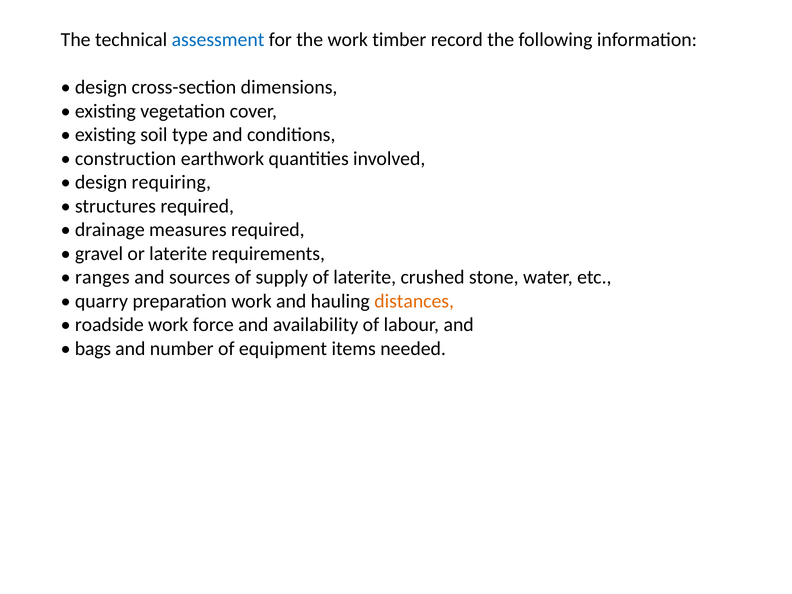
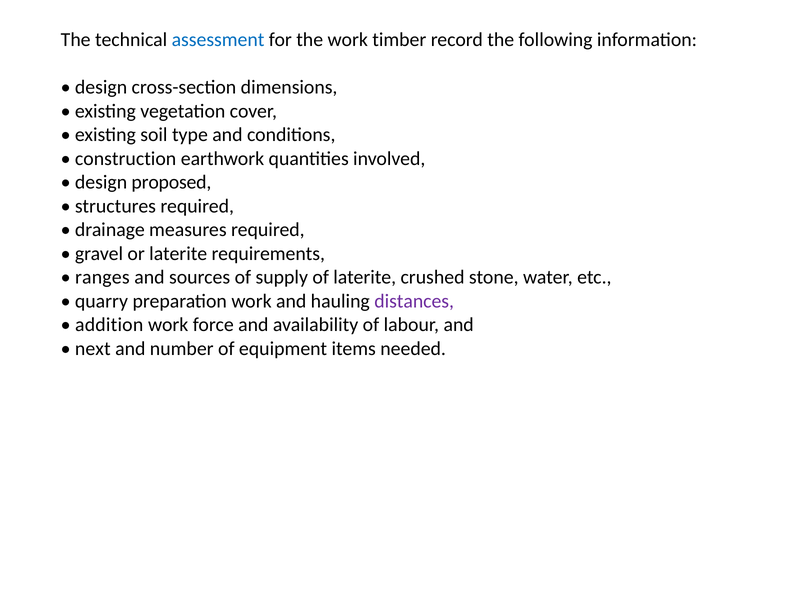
requiring: requiring -> proposed
distances colour: orange -> purple
roadside: roadside -> addition
bags: bags -> next
